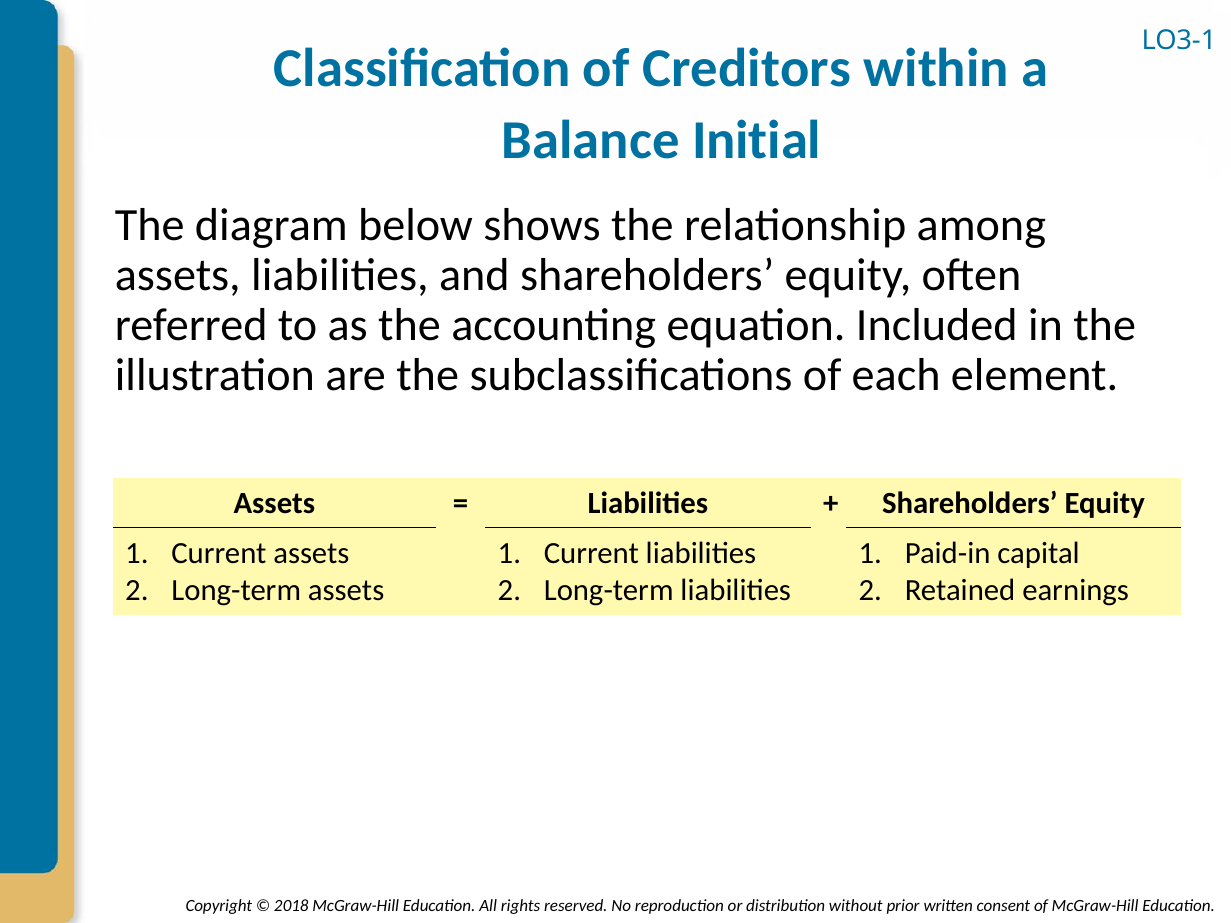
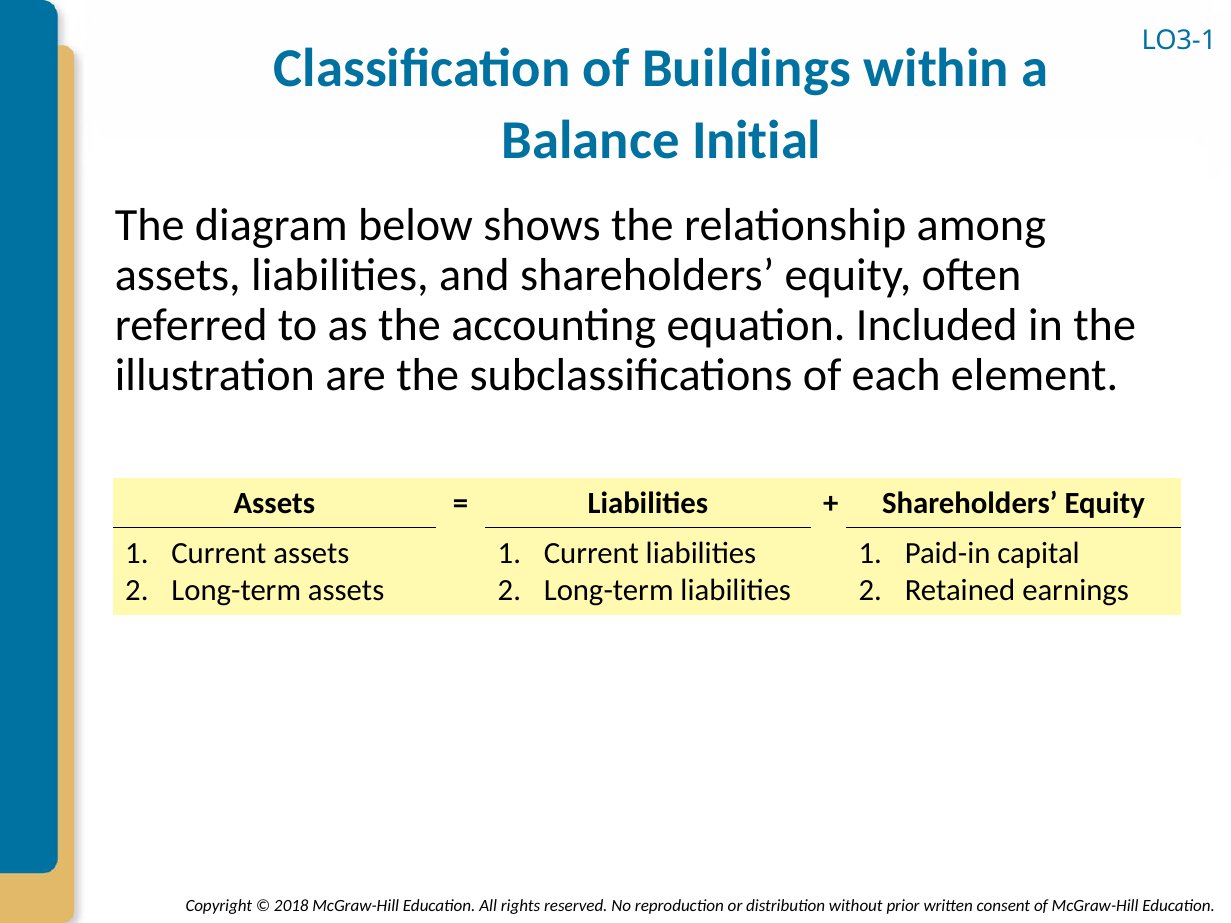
Creditors: Creditors -> Buildings
